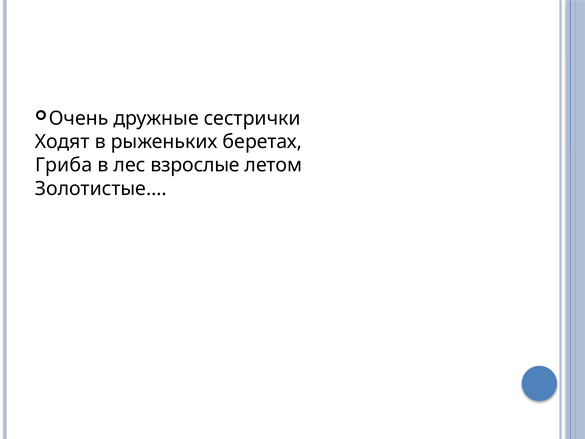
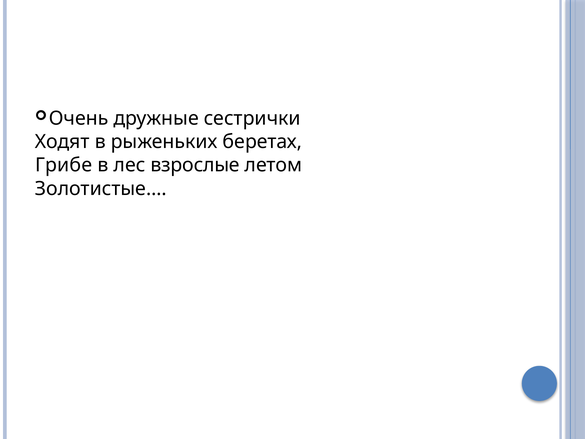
Гриба: Гриба -> Грибе
